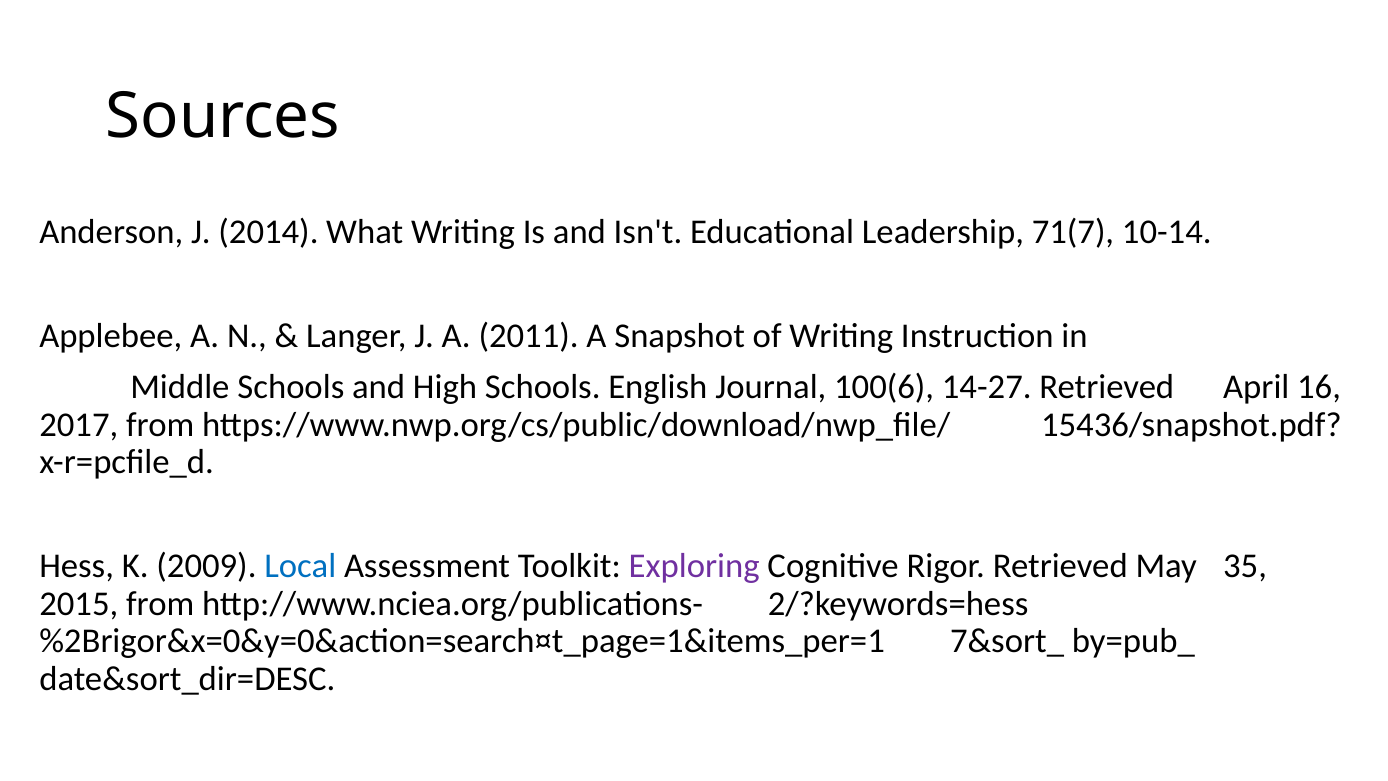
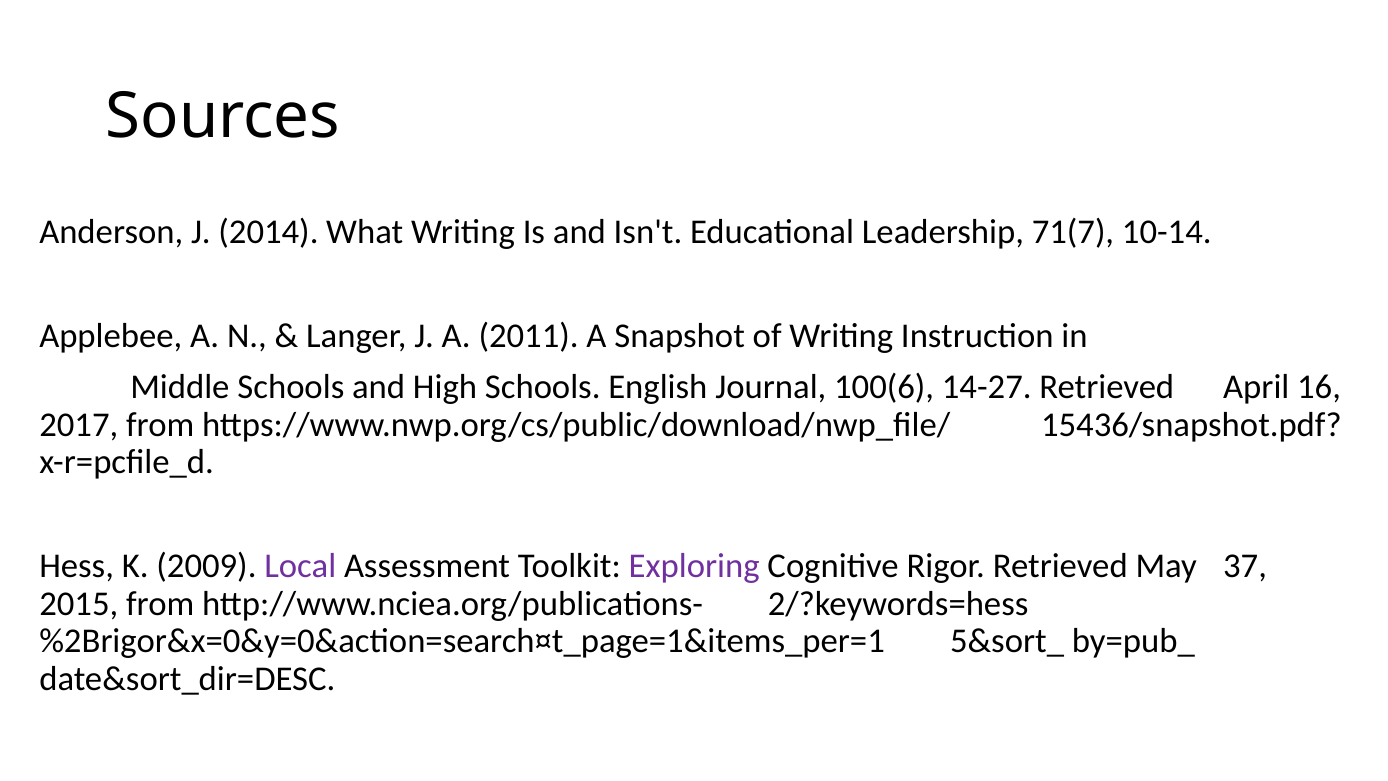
Local colour: blue -> purple
35: 35 -> 37
7&sort_: 7&sort_ -> 5&sort_
